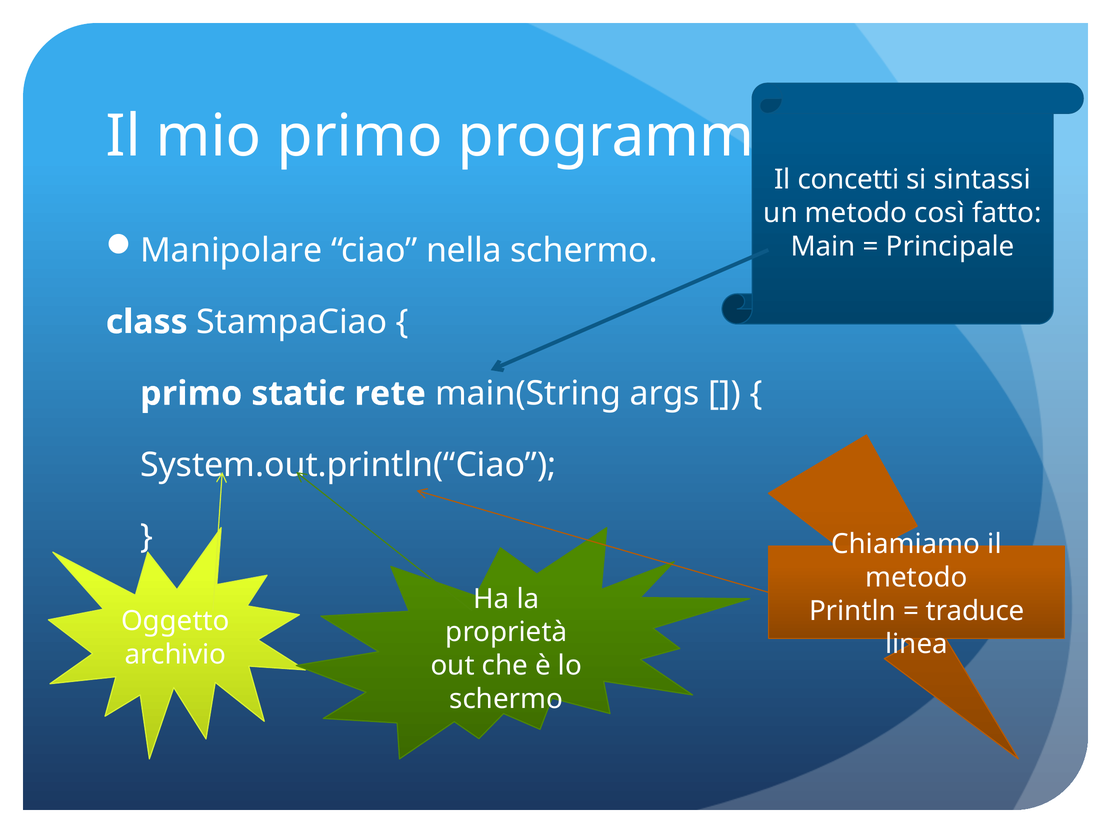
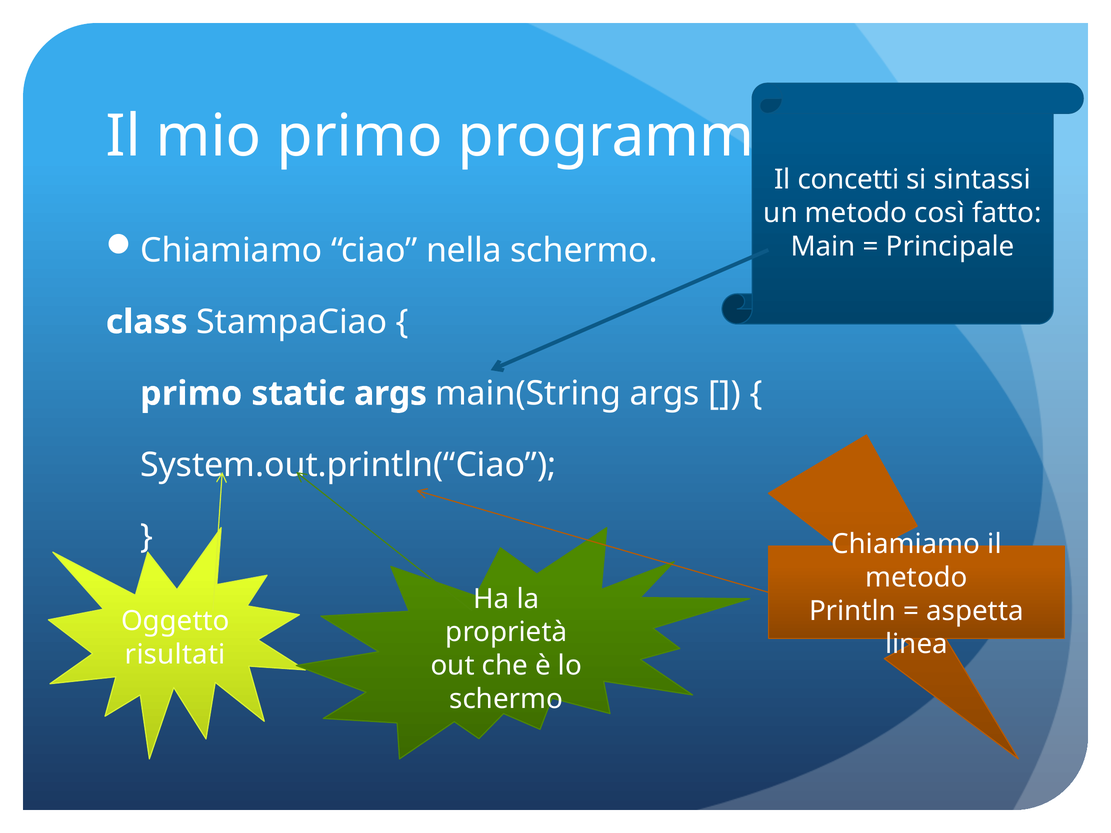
Manipolare at (231, 250): Manipolare -> Chiamiamo
static rete: rete -> args
traduce: traduce -> aspetta
archivio: archivio -> risultati
